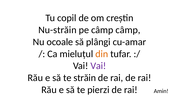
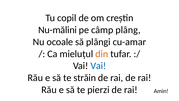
Nu-străin: Nu-străin -> Nu-mălini
câmp câmp: câmp -> plâng
Vai at (98, 66) colour: purple -> blue
